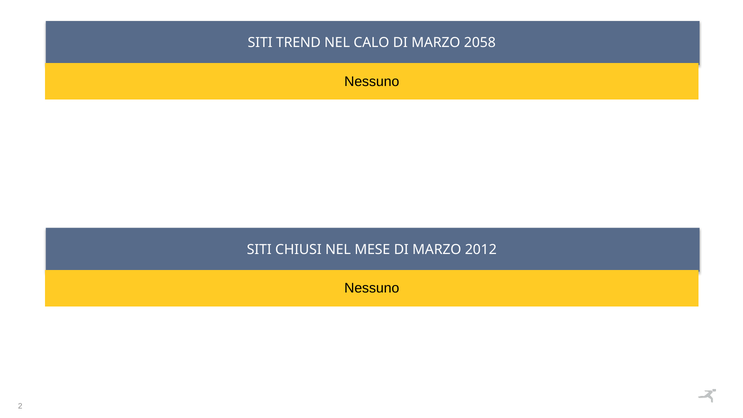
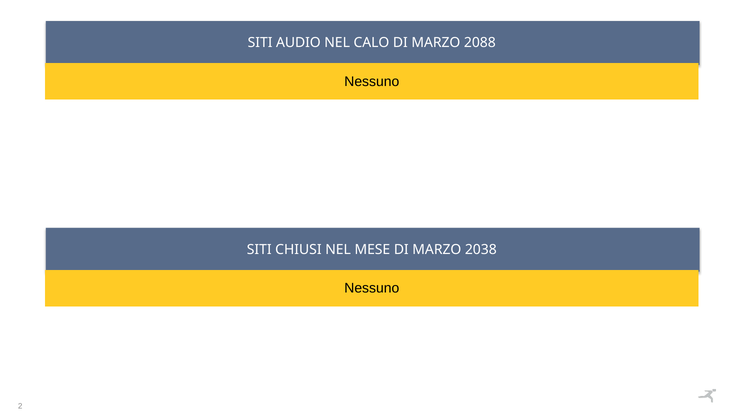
TREND: TREND -> AUDIO
2058: 2058 -> 2088
2012: 2012 -> 2038
